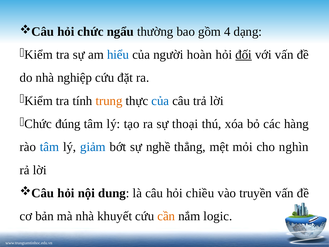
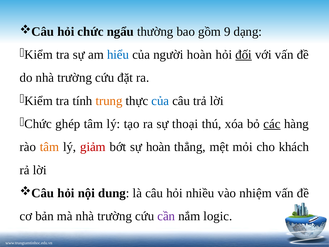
4: 4 -> 9
do nhà nghiệp: nghiệp -> trường
đúng: đúng -> ghép
các underline: none -> present
tâm at (50, 147) colour: blue -> orange
giảm colour: blue -> red
sự nghề: nghề -> hoàn
nghìn: nghìn -> khách
chiều: chiều -> nhiều
truyền: truyền -> nhiệm
mà nhà khuyết: khuyết -> trường
cần colour: orange -> purple
